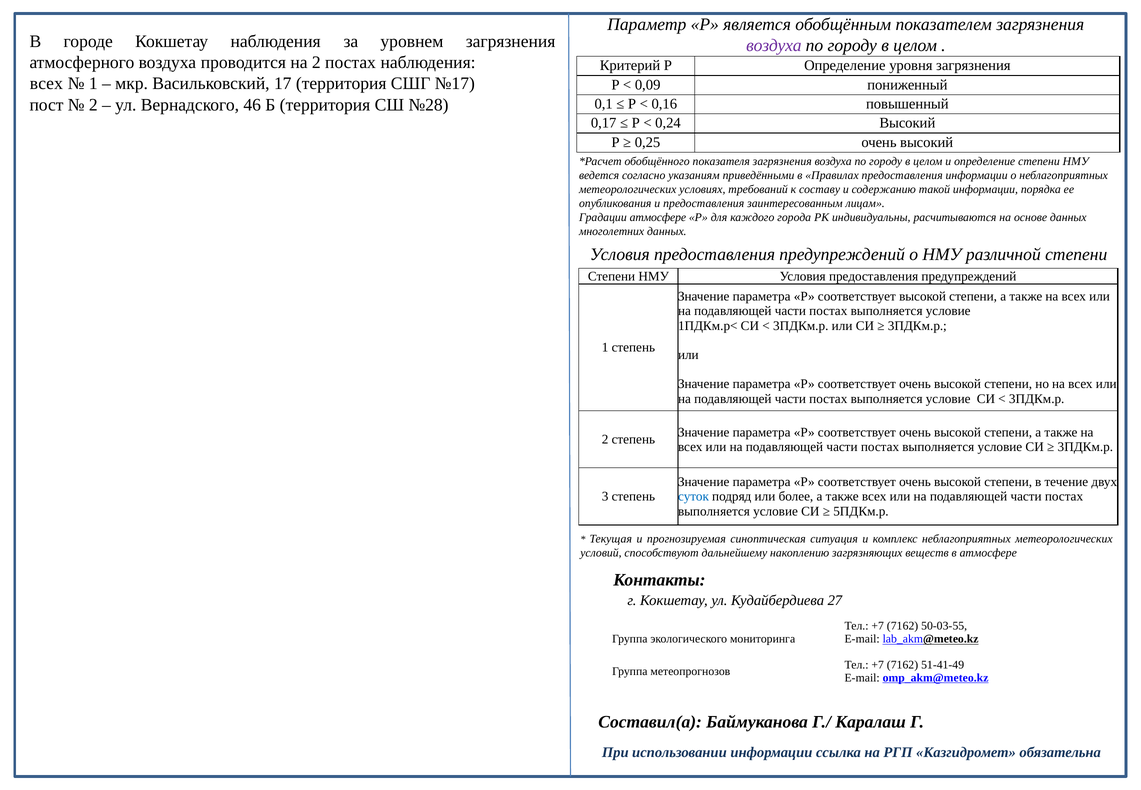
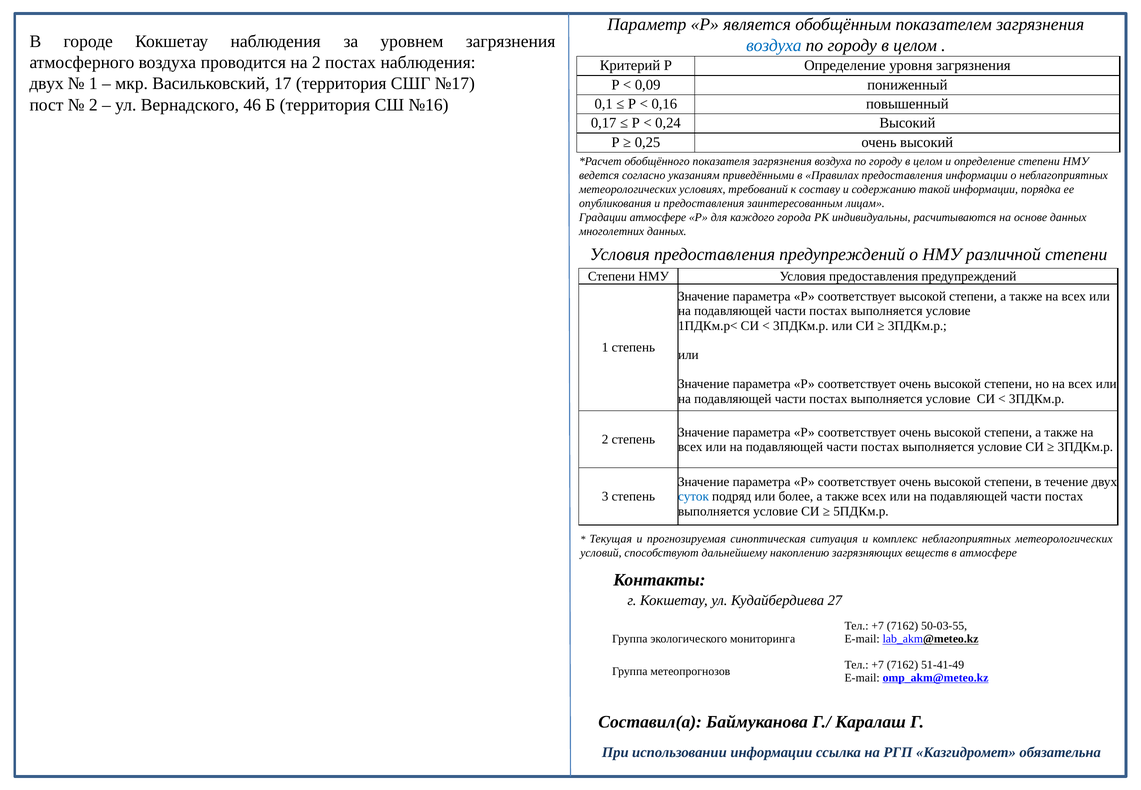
воздуха at (774, 46) colour: purple -> blue
всех at (46, 84): всех -> двух
№28: №28 -> №16
